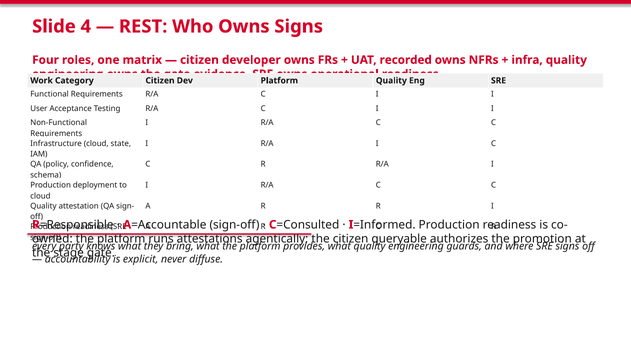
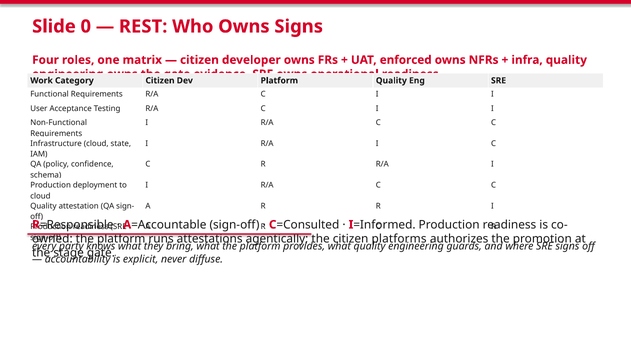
4: 4 -> 0
recorded: recorded -> enforced
queryable: queryable -> platforms
